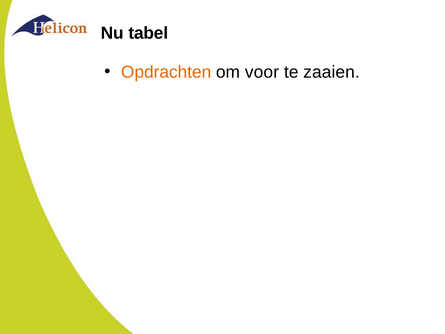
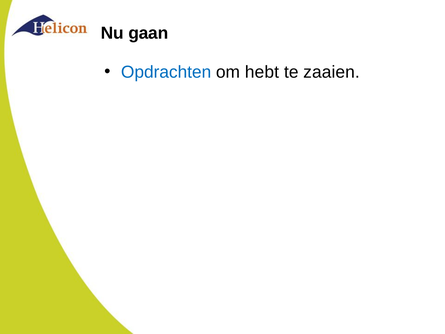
tabel: tabel -> gaan
Opdrachten colour: orange -> blue
voor: voor -> hebt
